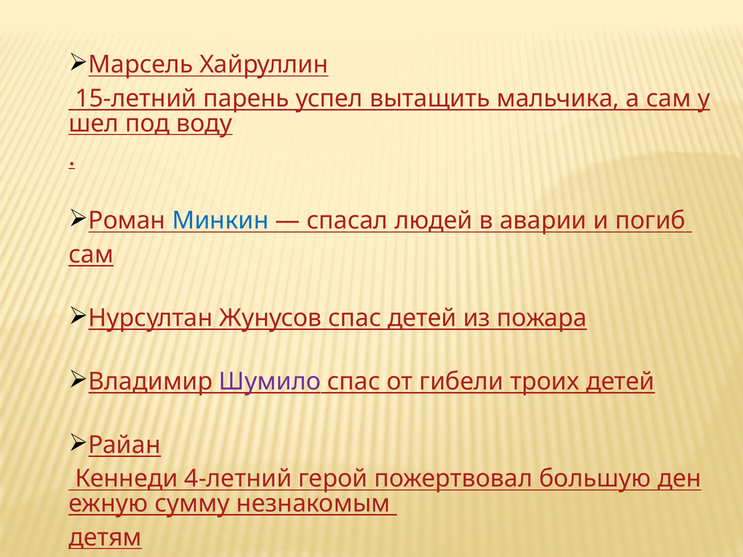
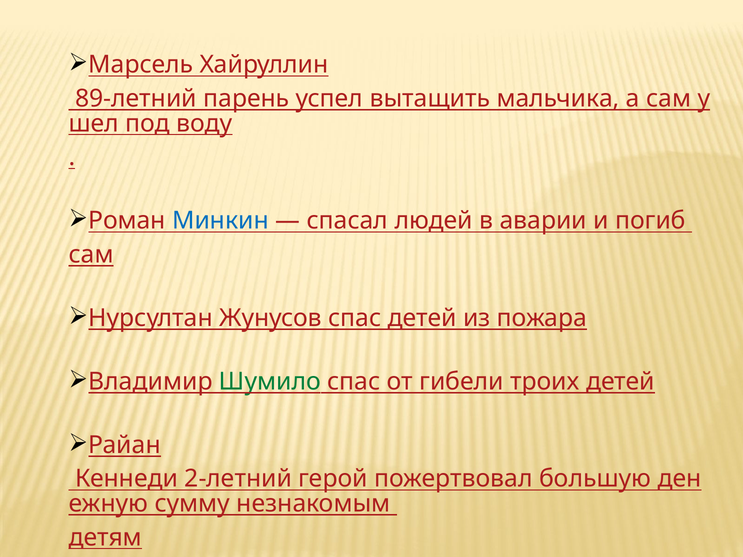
15-летний: 15-летний -> 89-летний
Шумило colour: purple -> green
4-летний: 4-летний -> 2-летний
